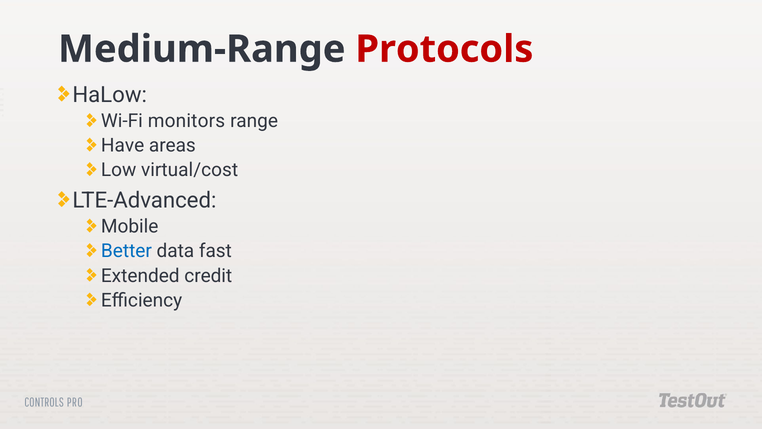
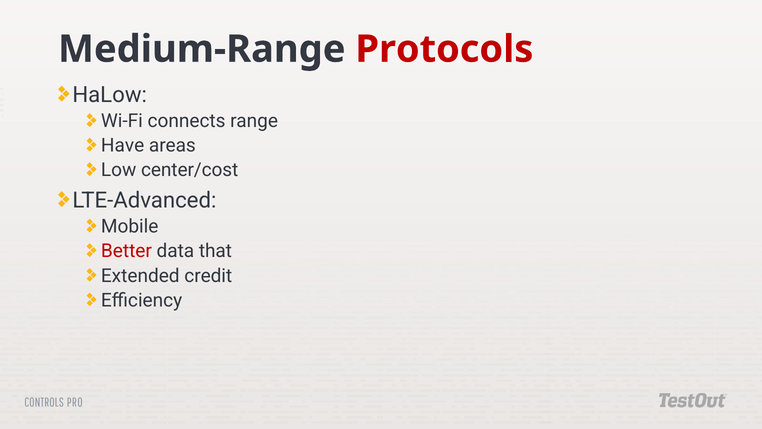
monitors: monitors -> connects
virtual/cost: virtual/cost -> center/cost
Better colour: blue -> red
fast: fast -> that
